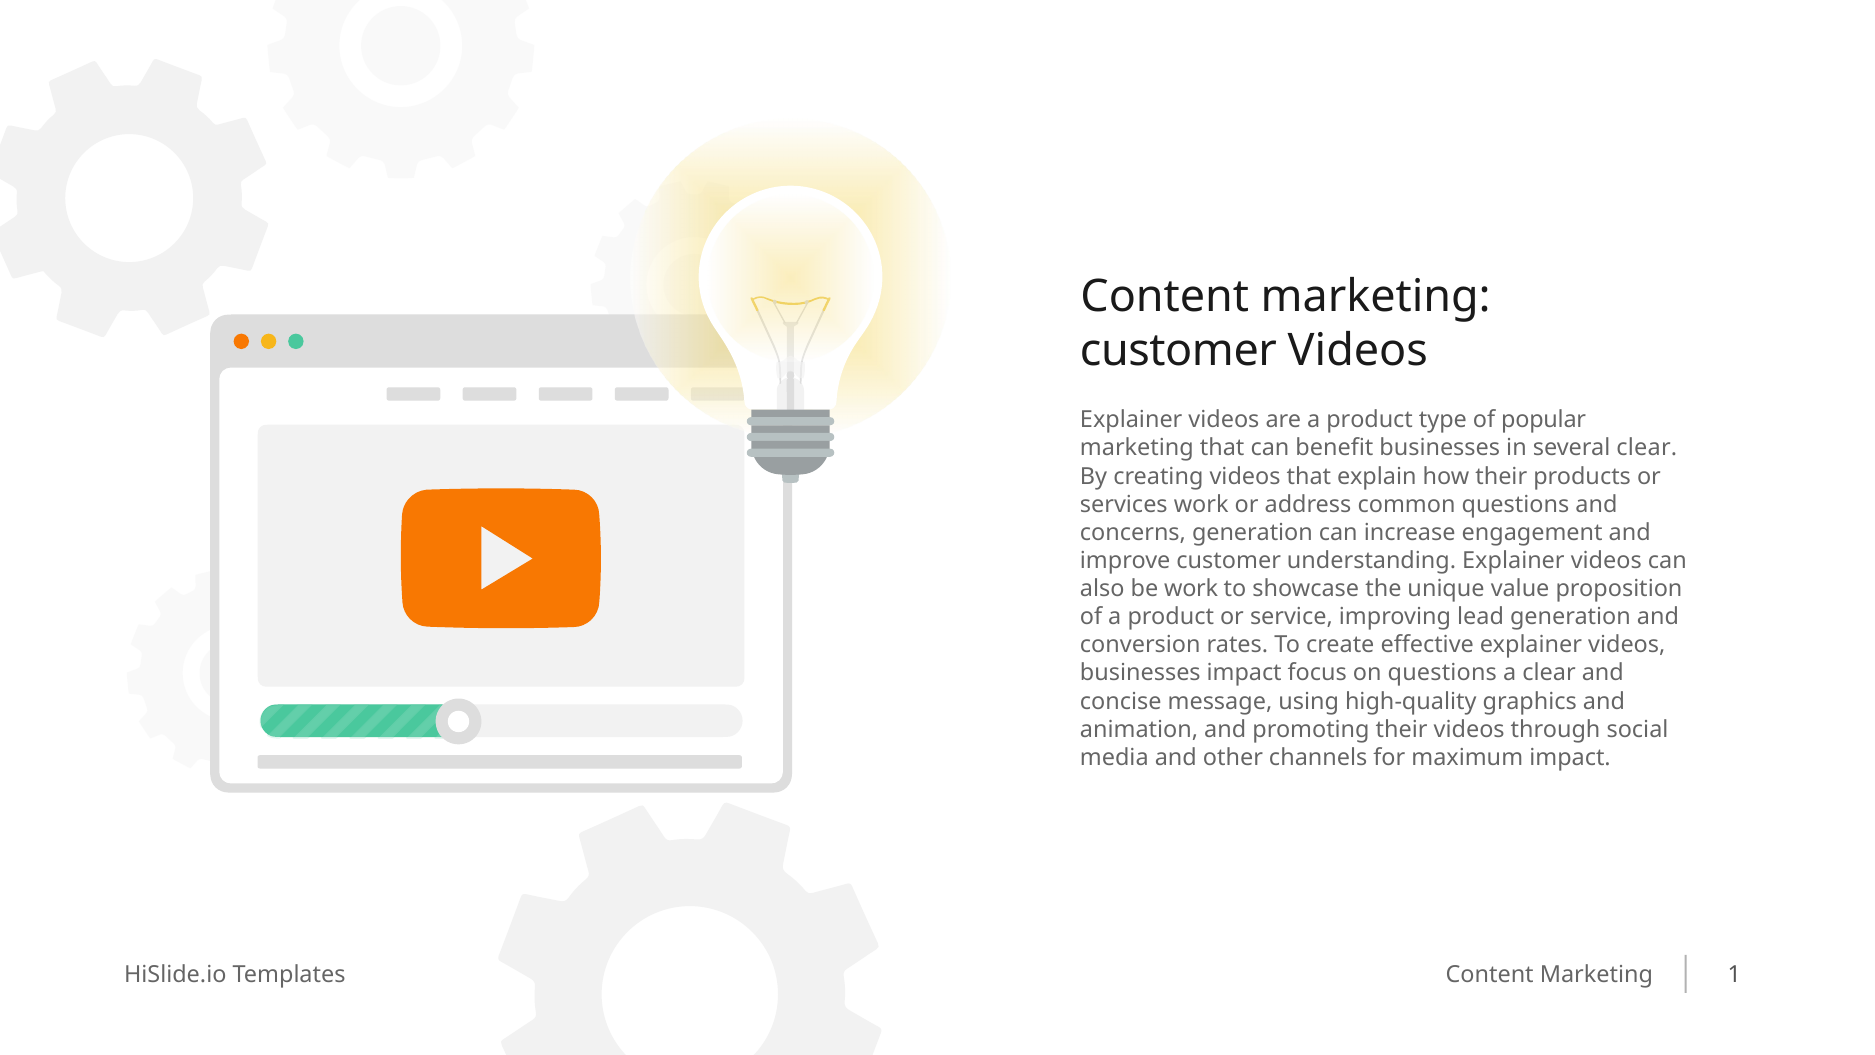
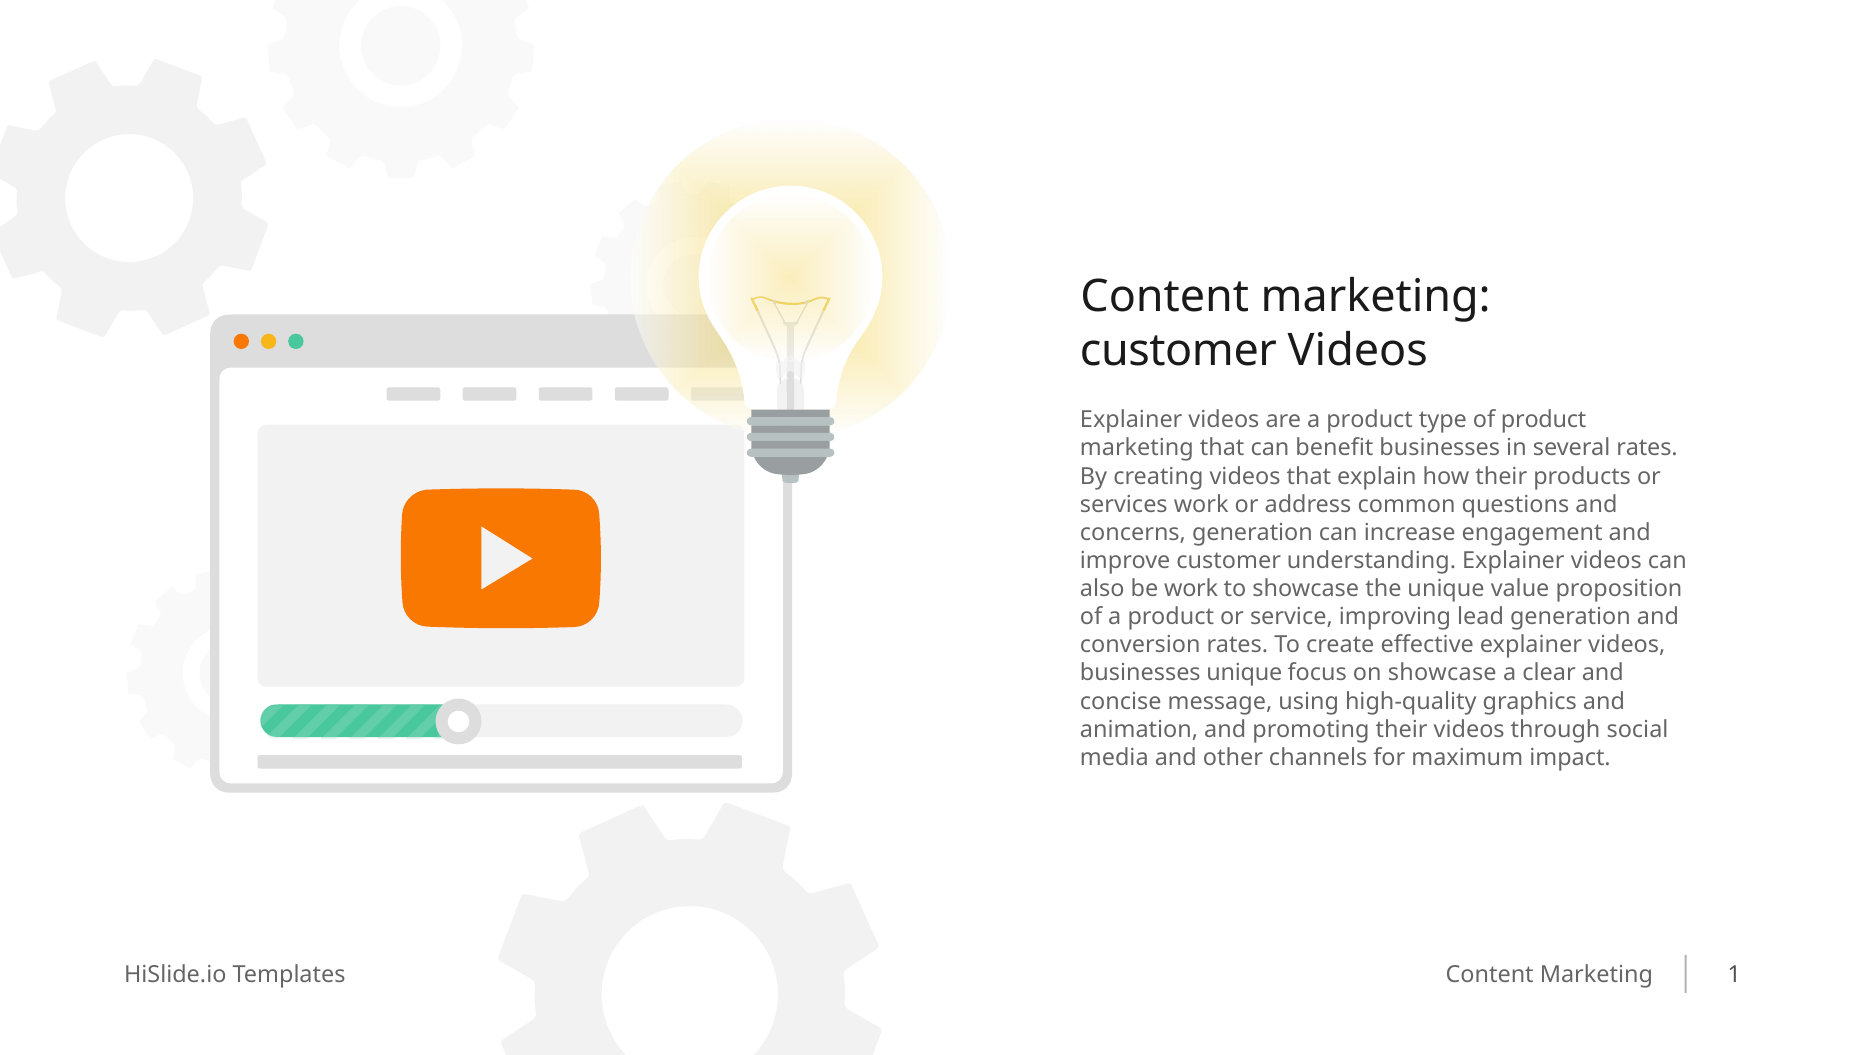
of popular: popular -> product
several clear: clear -> rates
businesses impact: impact -> unique
on questions: questions -> showcase
